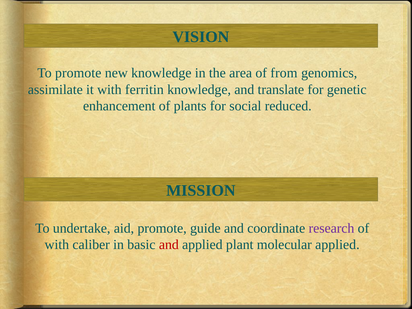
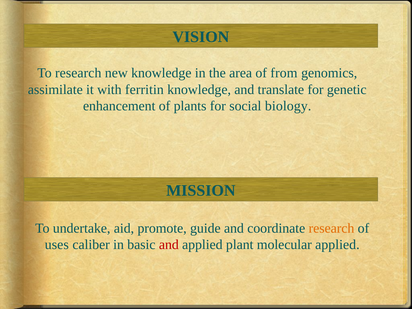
To promote: promote -> research
reduced: reduced -> biology
research at (331, 228) colour: purple -> orange
with at (57, 245): with -> uses
